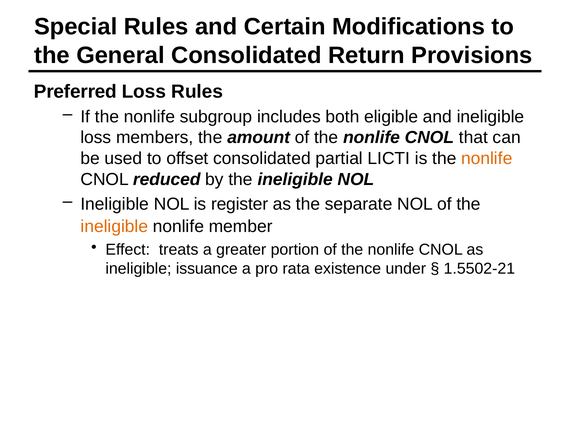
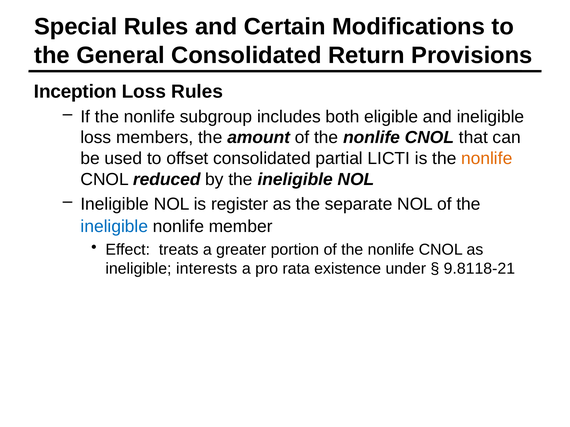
Preferred: Preferred -> Inception
ineligible at (114, 227) colour: orange -> blue
issuance: issuance -> interests
1.5502-21: 1.5502-21 -> 9.8118-21
